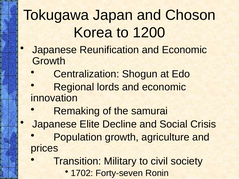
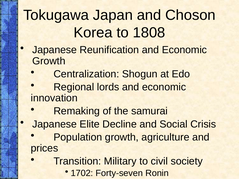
1200: 1200 -> 1808
